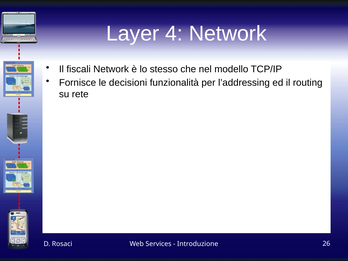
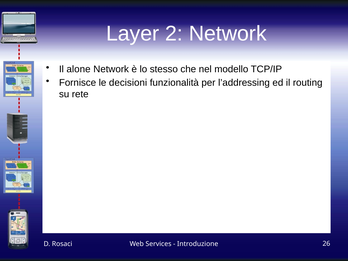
4: 4 -> 2
fiscali: fiscali -> alone
